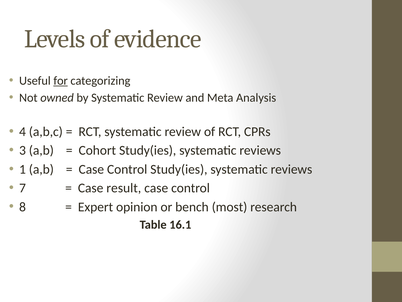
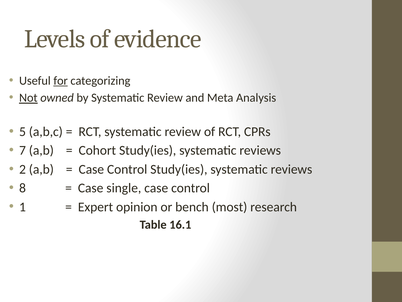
Not underline: none -> present
4: 4 -> 5
3: 3 -> 7
1: 1 -> 2
7: 7 -> 8
result: result -> single
8: 8 -> 1
